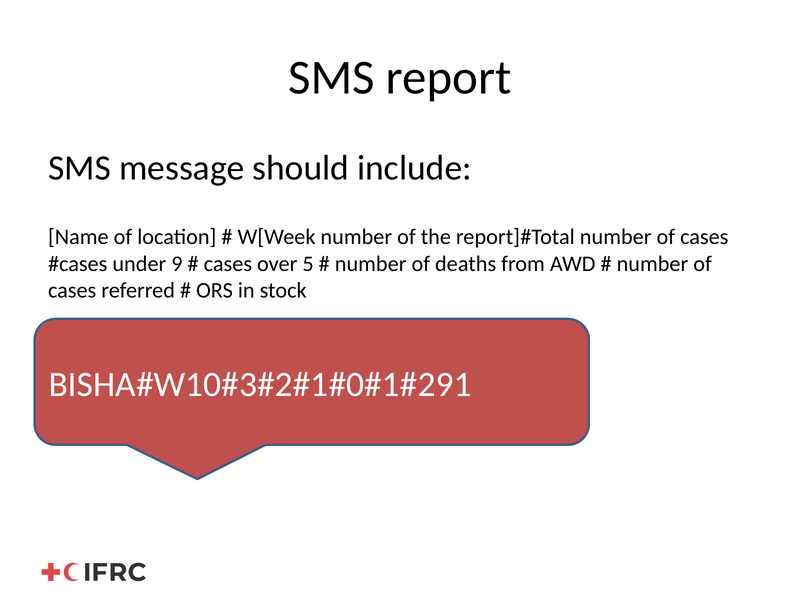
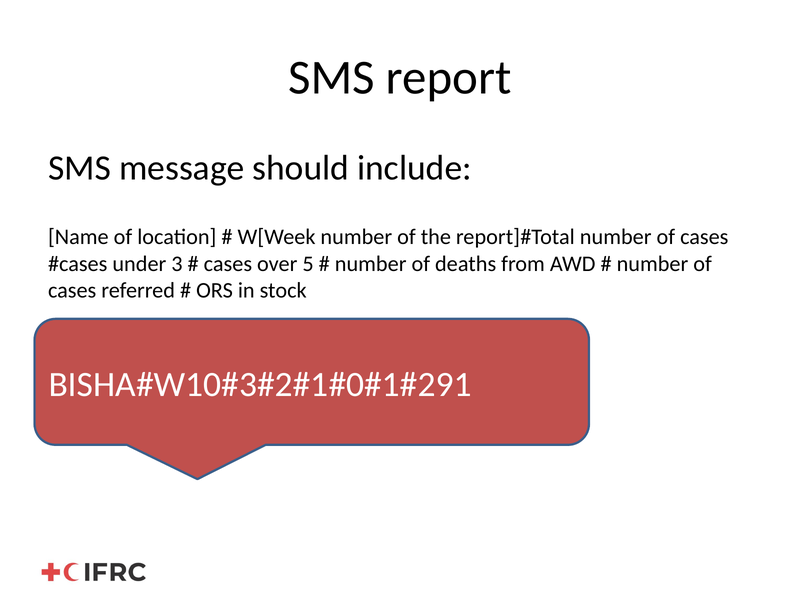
9: 9 -> 3
